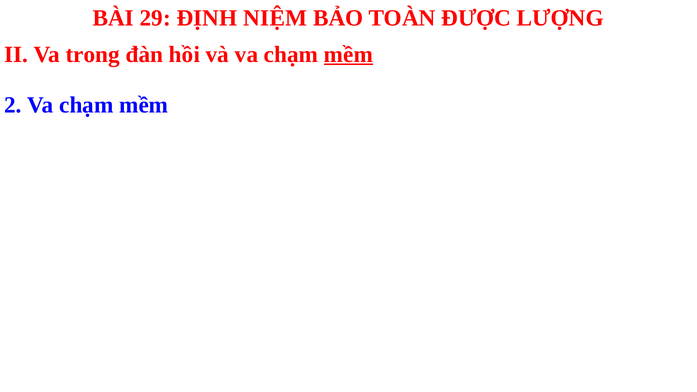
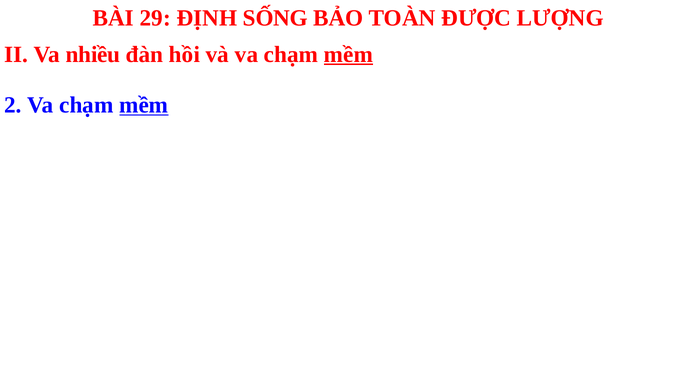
NIỆM: NIỆM -> SỐNG
trong: trong -> nhiều
mềm at (144, 105) underline: none -> present
